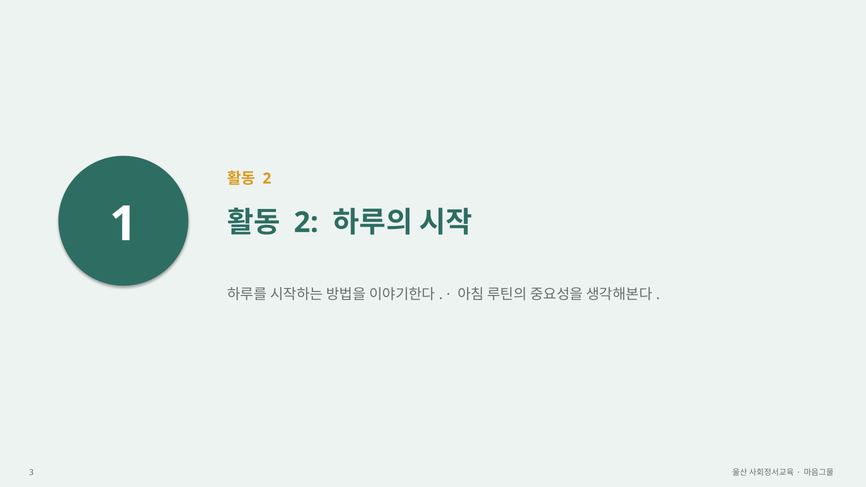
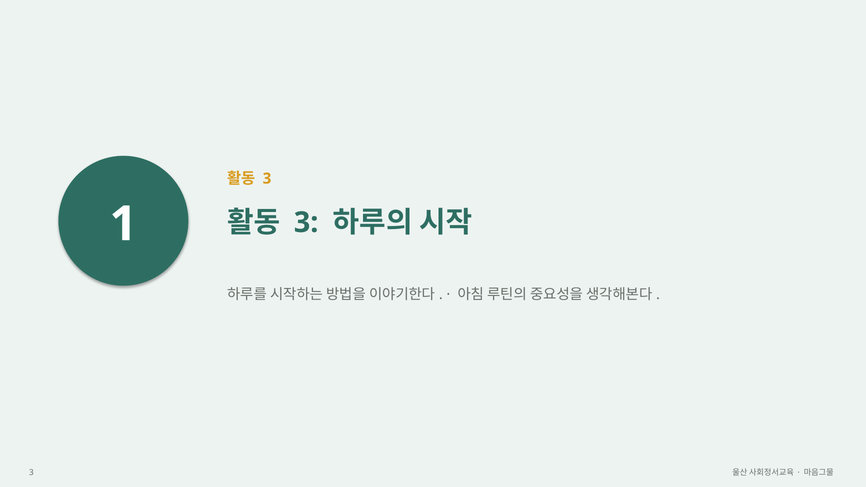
2 at (267, 179): 2 -> 3
2 at (306, 223): 2 -> 3
